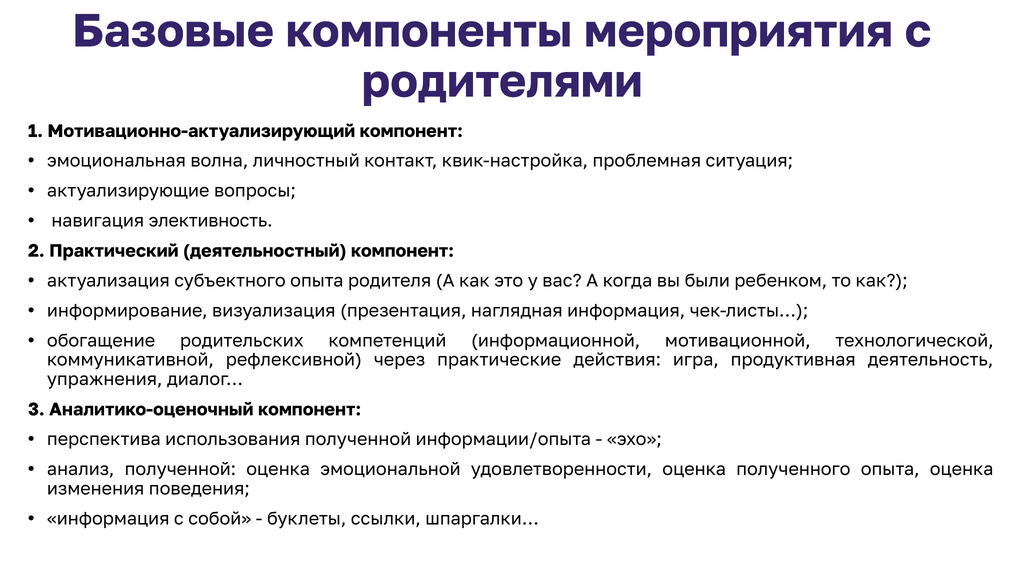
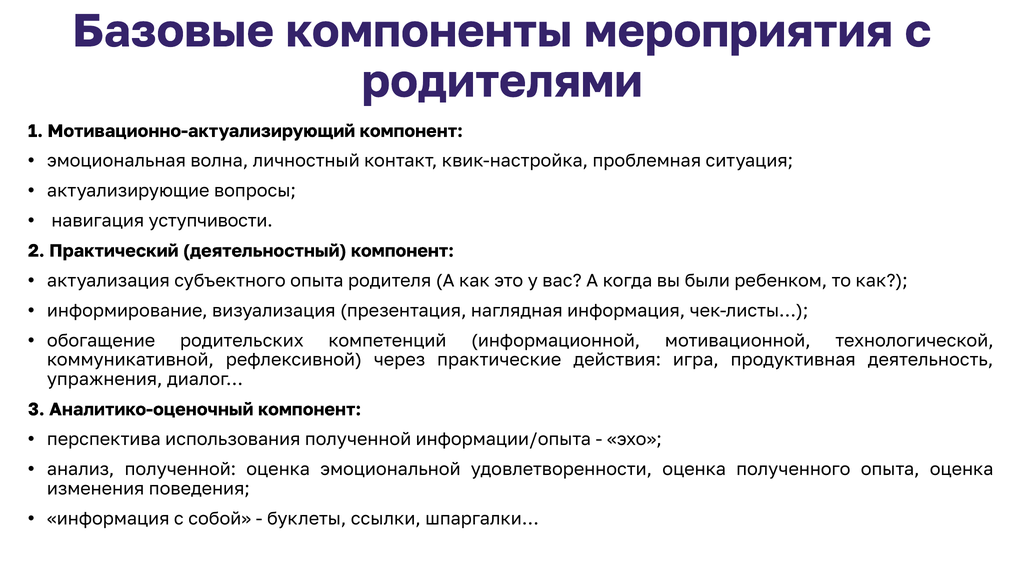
элективность: элективность -> уступчивости
